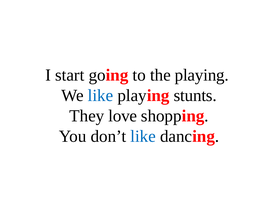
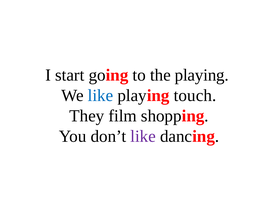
stunts: stunts -> touch
love: love -> film
like at (143, 136) colour: blue -> purple
